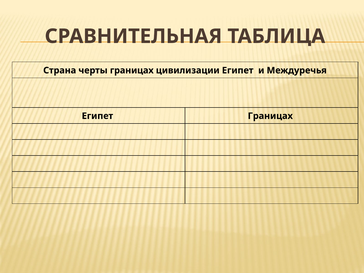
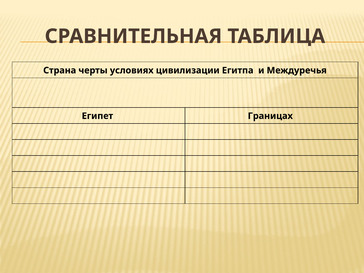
черты границах: границах -> условиях
цивилизации Египет: Египет -> Егитпа
